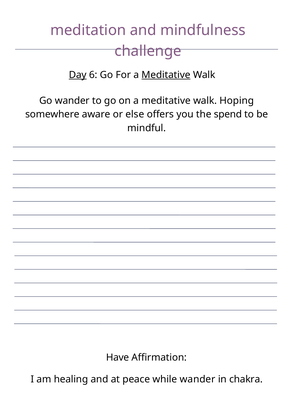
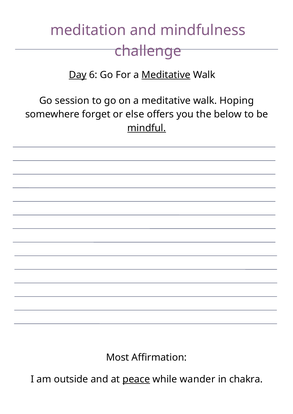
Go wander: wander -> session
aware: aware -> forget
spend: spend -> below
mindful underline: none -> present
Have: Have -> Most
healing: healing -> outside
peace underline: none -> present
